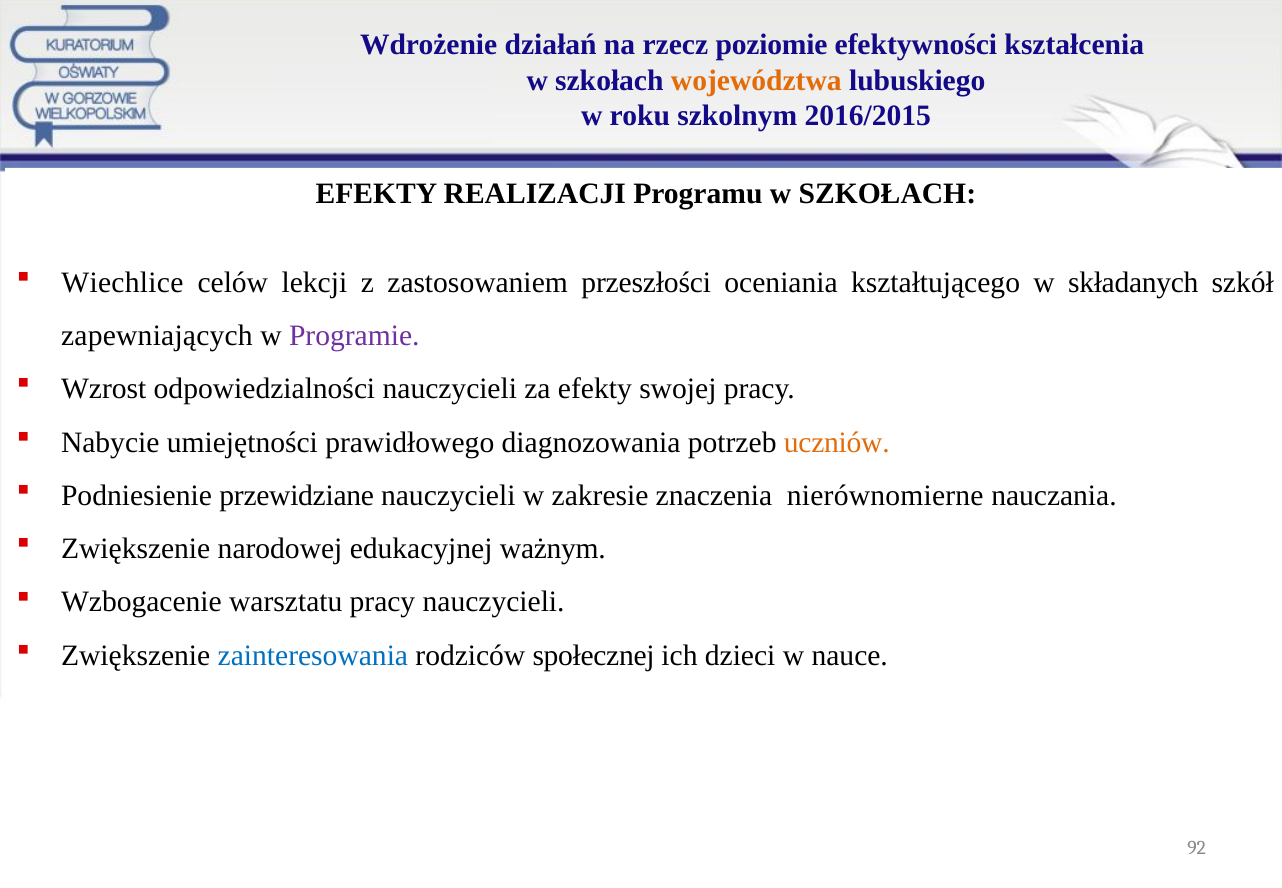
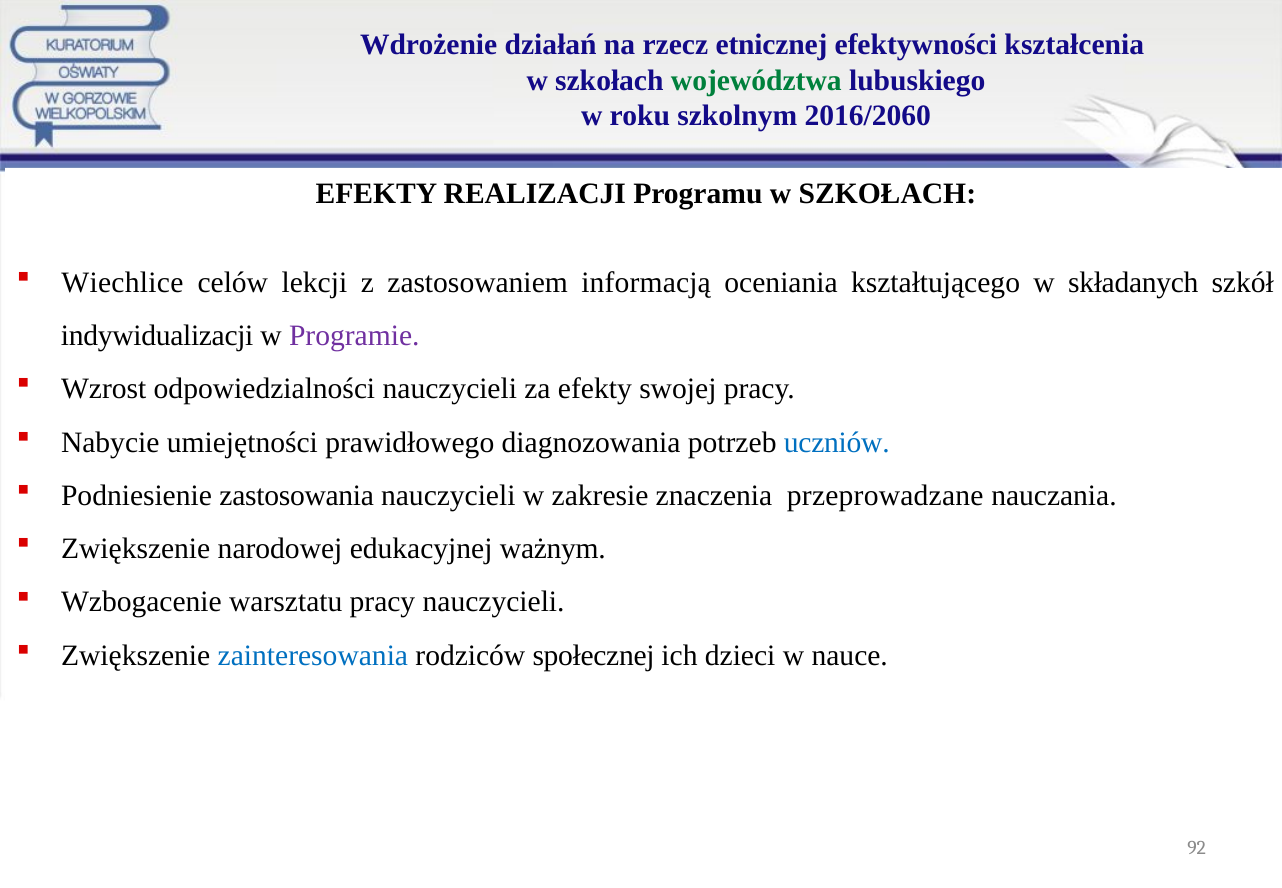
poziomie: poziomie -> etnicznej
województwa colour: orange -> green
2016/2015: 2016/2015 -> 2016/2060
przeszłości: przeszłości -> informacją
zapewniających: zapewniających -> indywidualizacji
uczniów colour: orange -> blue
przewidziane: przewidziane -> zastosowania
nierównomierne: nierównomierne -> przeprowadzane
